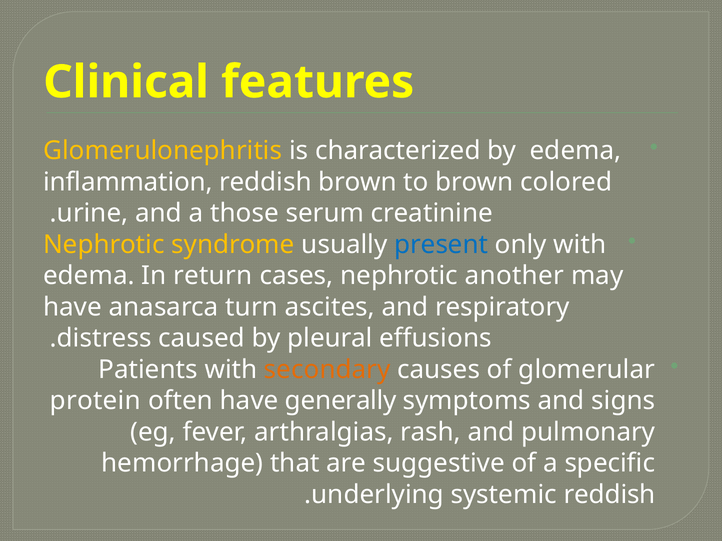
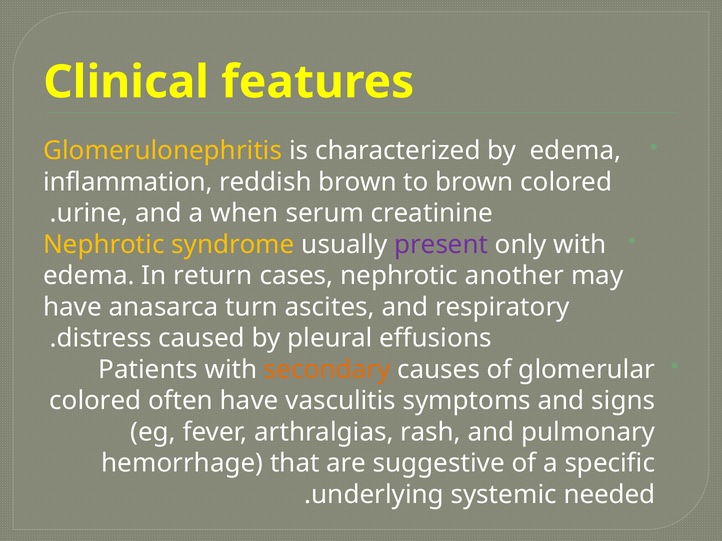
those: those -> when
present colour: blue -> purple
protein at (95, 401): protein -> colored
generally: generally -> vasculitis
systemic reddish: reddish -> needed
